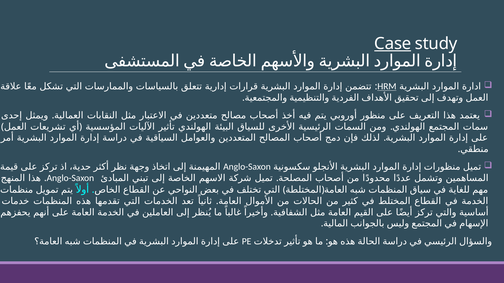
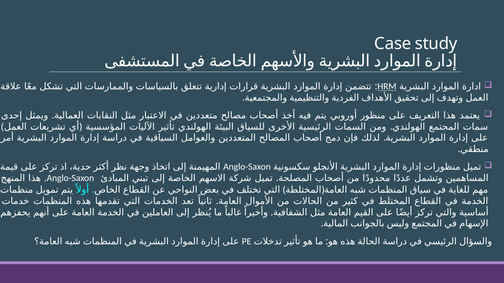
Case underline: present -> none
